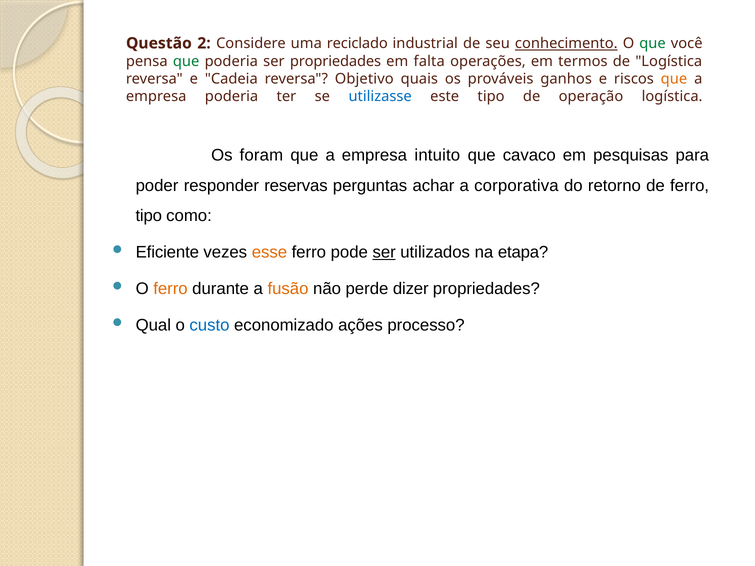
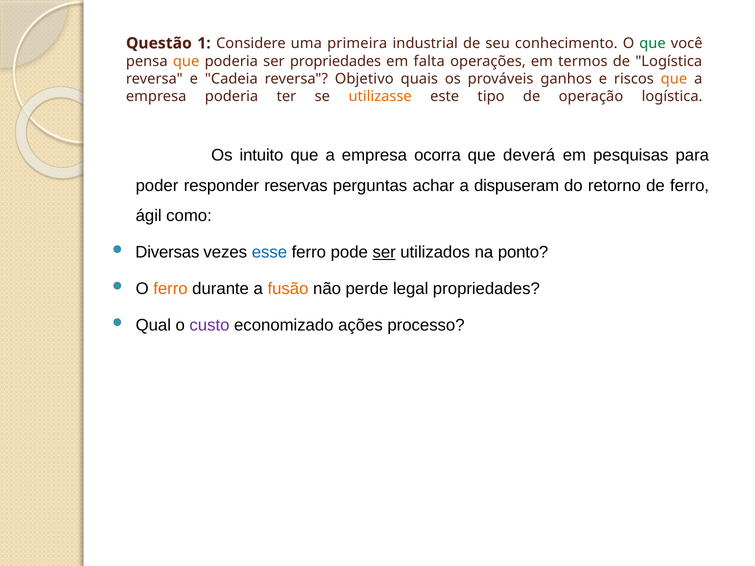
2: 2 -> 1
reciclado: reciclado -> primeira
conhecimento underline: present -> none
que at (186, 61) colour: green -> orange
utilizasse colour: blue -> orange
foram: foram -> intuito
intuito: intuito -> ocorra
cavaco: cavaco -> deverá
corporativa: corporativa -> dispuseram
tipo at (149, 216): tipo -> ágil
Eficiente: Eficiente -> Diversas
esse colour: orange -> blue
etapa: etapa -> ponto
dizer: dizer -> legal
custo colour: blue -> purple
